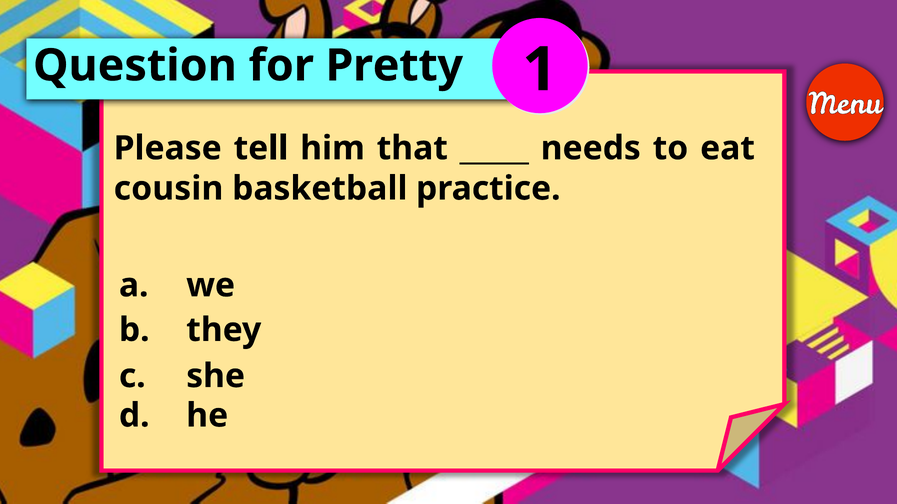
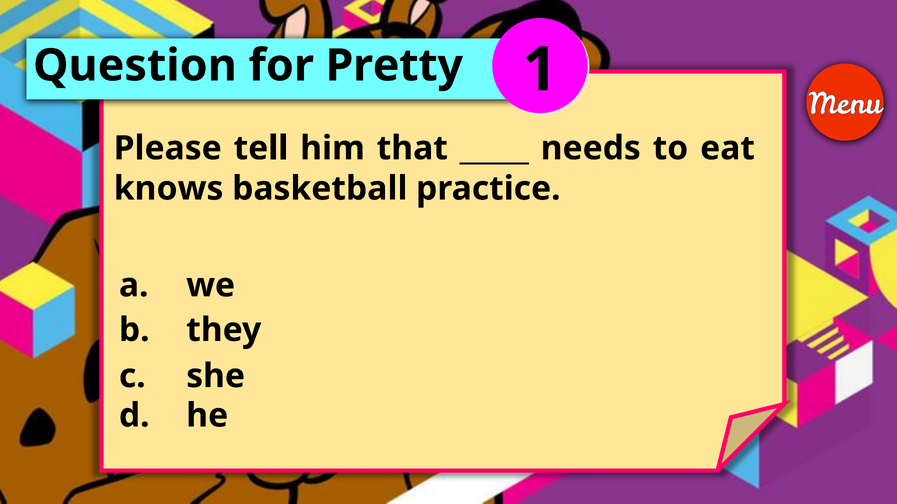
cousin: cousin -> knows
